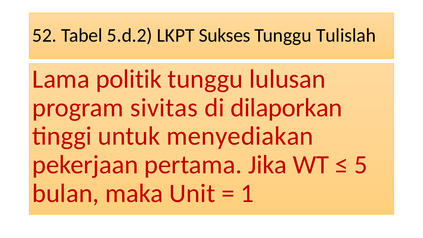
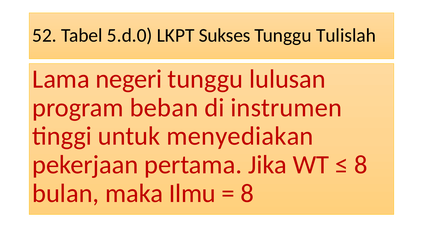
5.d.2: 5.d.2 -> 5.d.0
politik: politik -> negeri
sivitas: sivitas -> beban
dilaporkan: dilaporkan -> instrumen
5 at (361, 165): 5 -> 8
Unit: Unit -> Ilmu
1 at (247, 193): 1 -> 8
